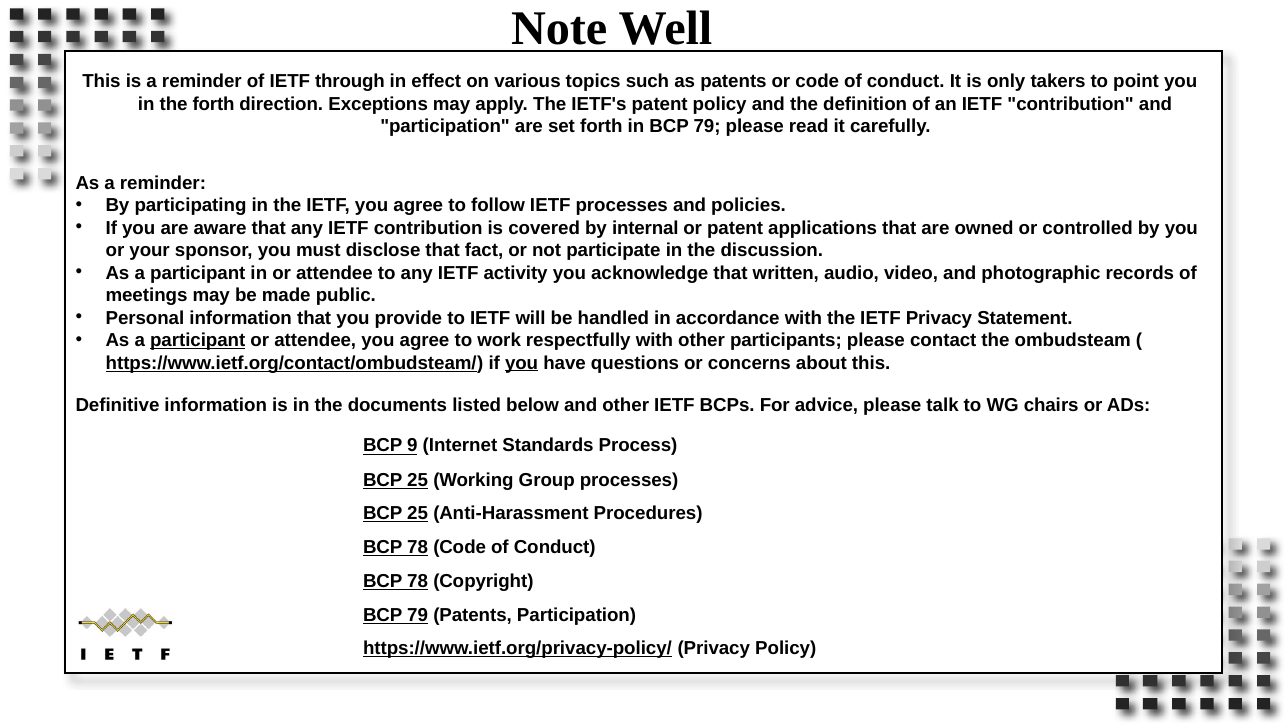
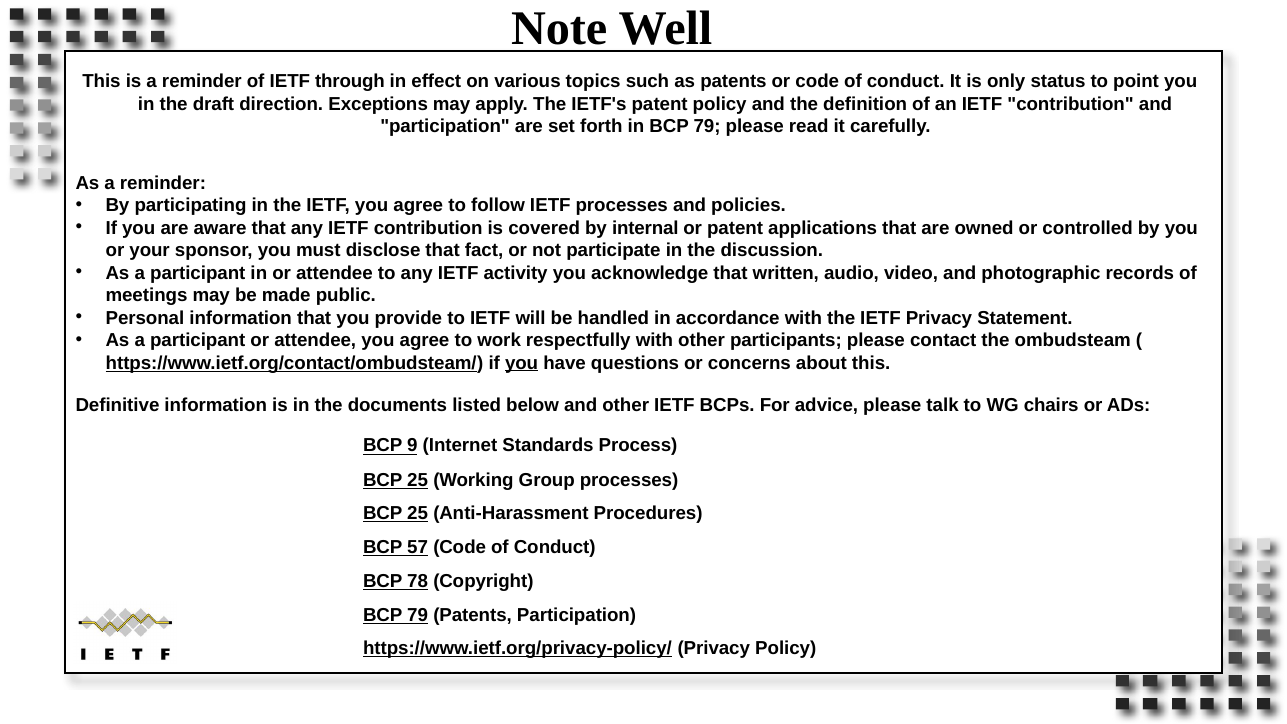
takers: takers -> status
the forth: forth -> draft
participant at (198, 340) underline: present -> none
78 at (418, 547): 78 -> 57
